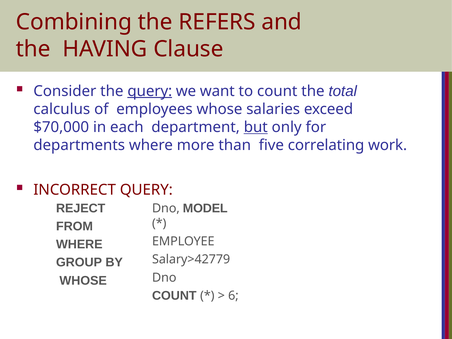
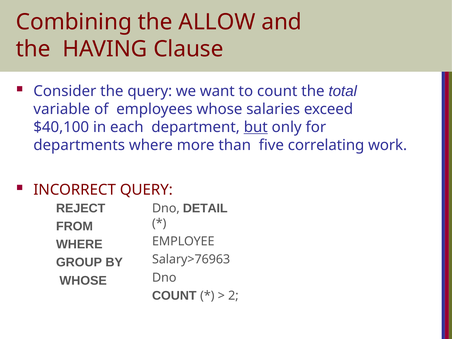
REFERS: REFERS -> ALLOW
query at (150, 91) underline: present -> none
calculus: calculus -> variable
$70,000: $70,000 -> $40,100
MODEL: MODEL -> DETAIL
Salary>42779: Salary>42779 -> Salary>76963
6: 6 -> 2
